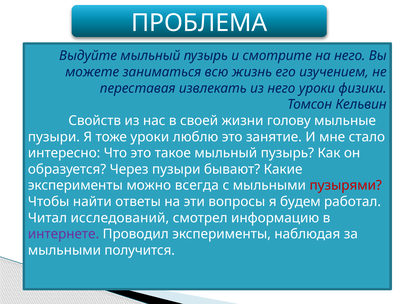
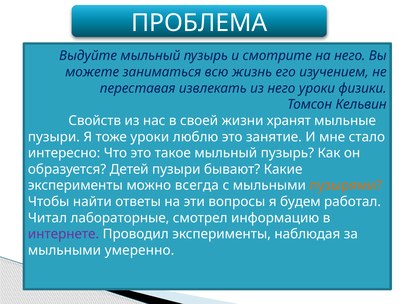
голову: голову -> хранят
Через: Через -> Детей
пузырями colour: red -> orange
исследований: исследований -> лабораторные
получится: получится -> умеренно
